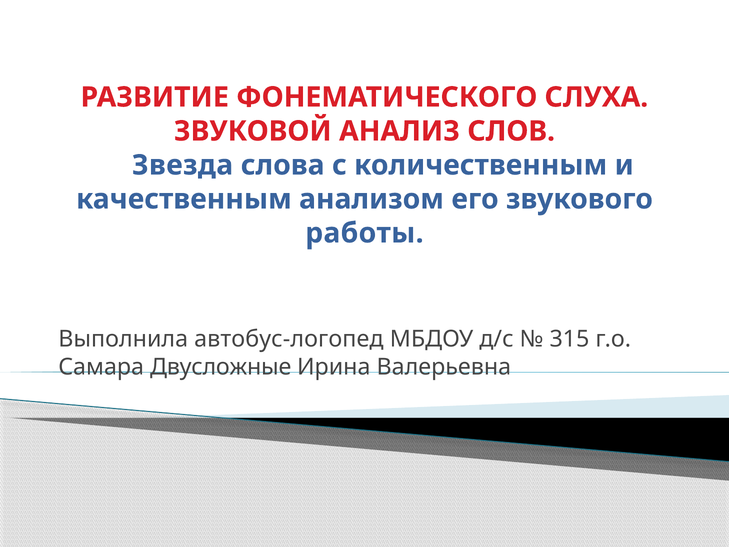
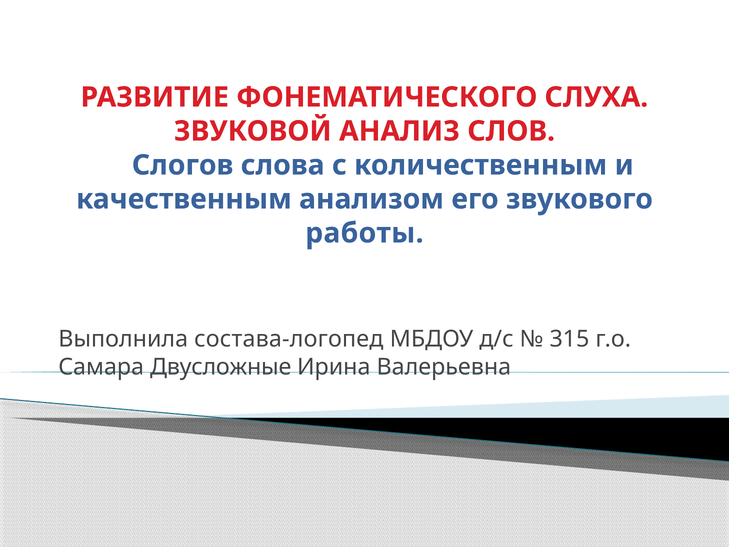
Звезда: Звезда -> Слогов
автобус-логопед: автобус-логопед -> состава-логопед
